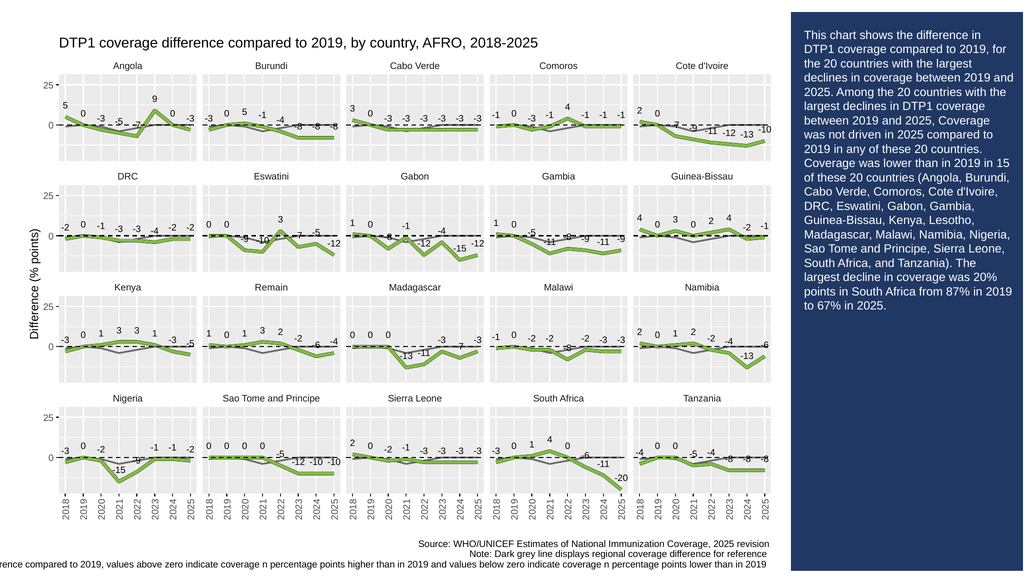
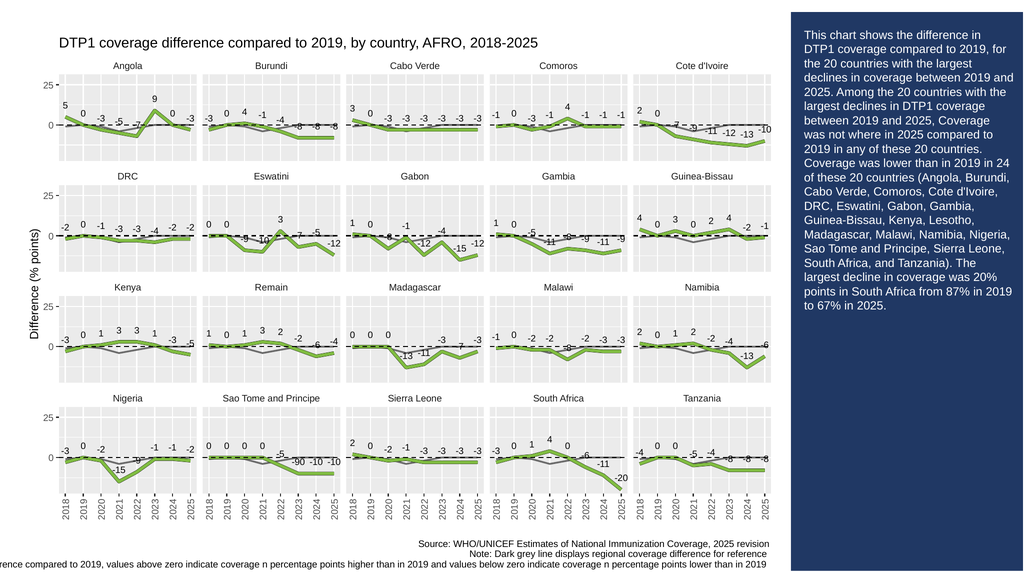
0 5: 5 -> 4
driven: driven -> where
15: 15 -> 24
-12 at (298, 462): -12 -> -90
